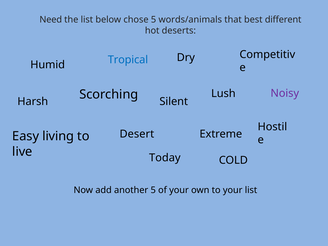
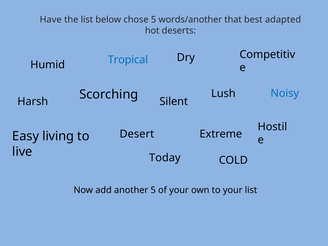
Need: Need -> Have
words/animals: words/animals -> words/another
different: different -> adapted
Noisy colour: purple -> blue
